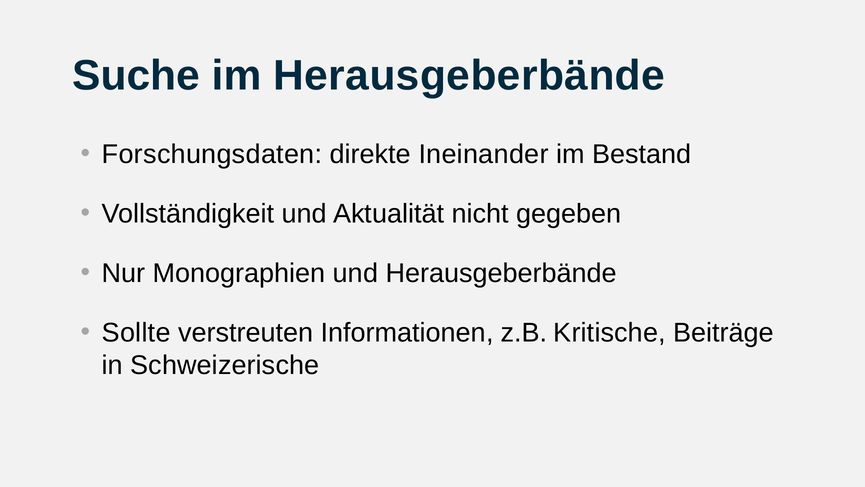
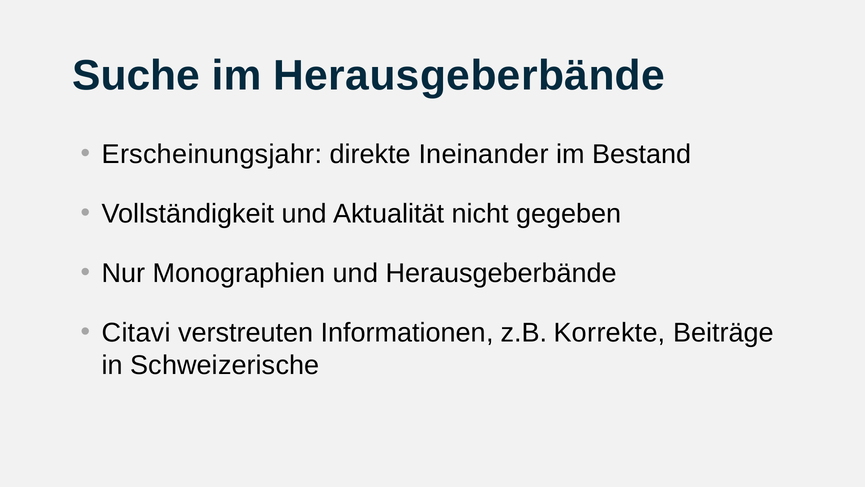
Forschungsdaten: Forschungsdaten -> Erscheinungsjahr
Sollte: Sollte -> Citavi
Kritische: Kritische -> Korrekte
